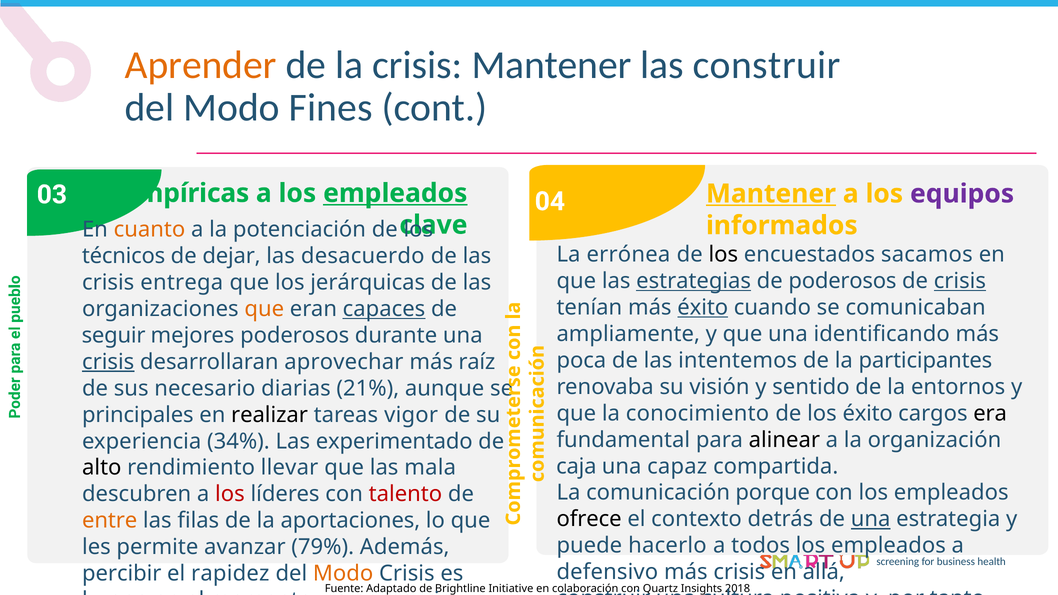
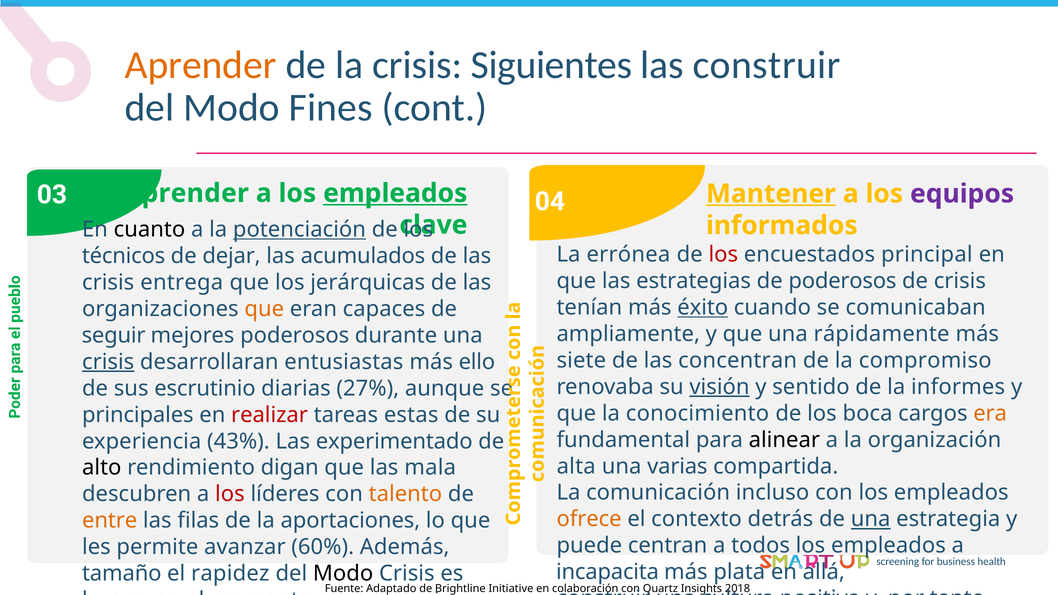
crisis Mantener: Mantener -> Siguientes
Empíricas at (186, 193): Empíricas -> Aprender
cuanto colour: orange -> black
potenciación underline: none -> present
los at (723, 255) colour: black -> red
sacamos: sacamos -> principal
desacuerdo: desacuerdo -> acumulados
estrategias underline: present -> none
crisis at (960, 281) underline: present -> none
capaces underline: present -> none
identificando: identificando -> rápidamente
poca: poca -> siete
intentemos: intentemos -> concentran
participantes: participantes -> compromiso
aprovechar: aprovechar -> entusiastas
raíz: raíz -> ello
visión underline: none -> present
entornos: entornos -> informes
sus necesario: necesario -> escrutinio
21%: 21% -> 27%
los éxito: éxito -> boca
era colour: black -> orange
realizar colour: black -> red
vigor: vigor -> estas
34%: 34% -> 43%
caja: caja -> alta
capaz: capaz -> varias
llevar: llevar -> digan
porque: porque -> incluso
talento colour: red -> orange
ofrece colour: black -> orange
hacerlo: hacerlo -> centran
79%: 79% -> 60%
defensivo: defensivo -> incapacita
más crisis: crisis -> plata
percibir: percibir -> tamaño
Modo at (343, 574) colour: orange -> black
